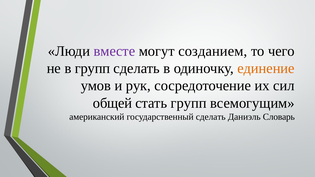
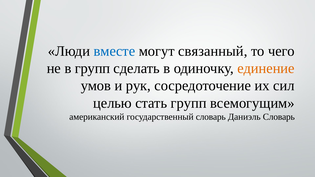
вместе colour: purple -> blue
созданием: созданием -> связанный
общей: общей -> целью
государственный сделать: сделать -> словарь
